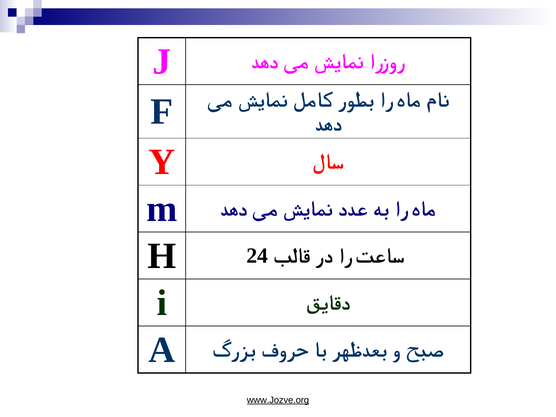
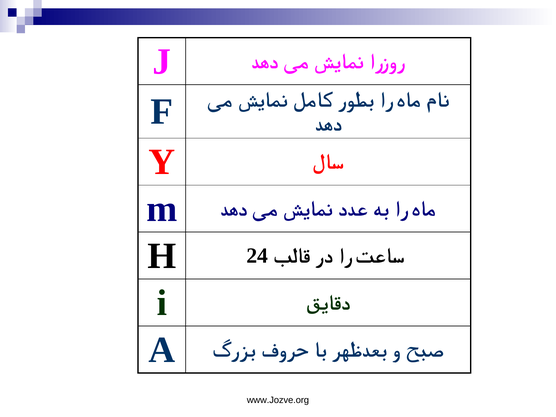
www.Jozve.org underline: present -> none
